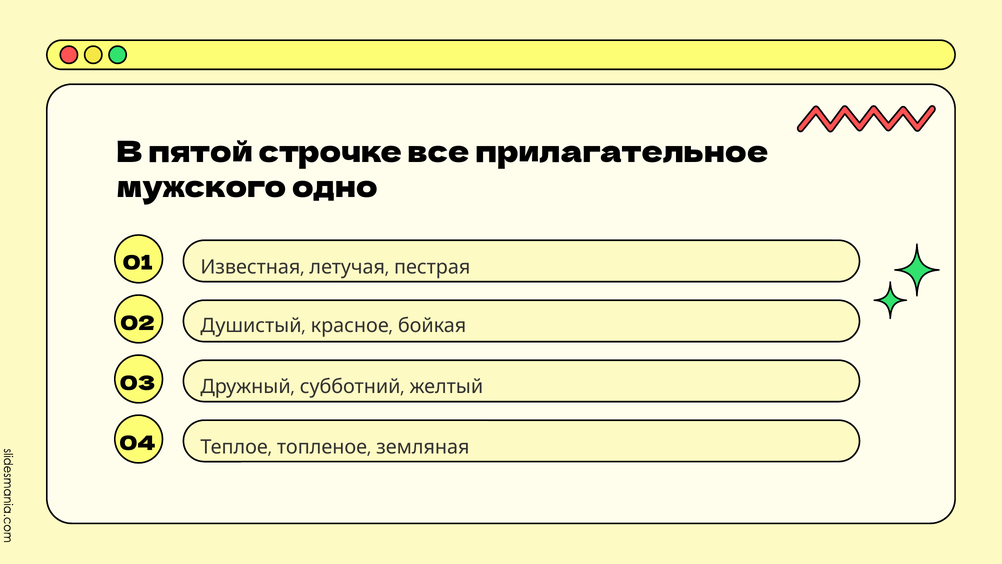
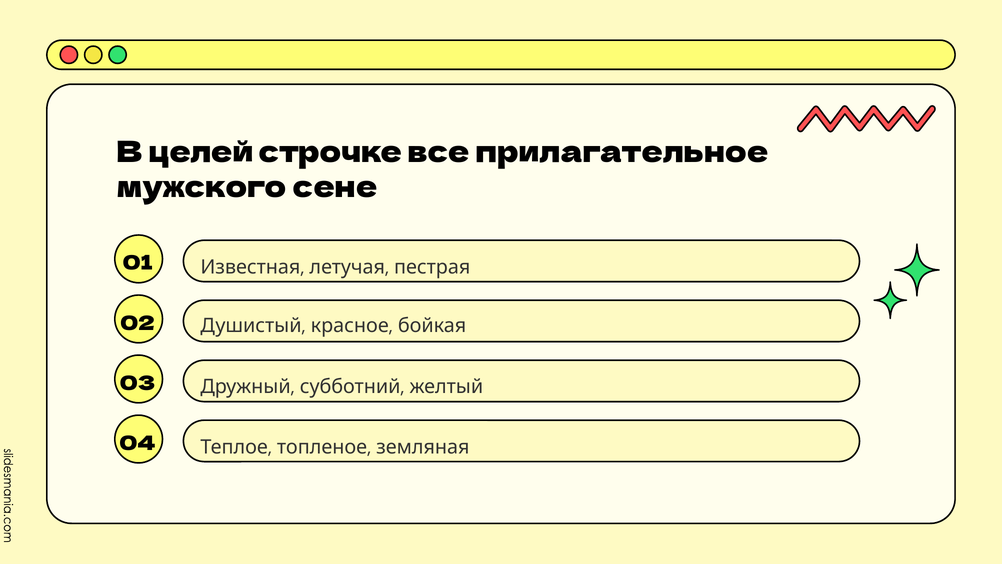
пятой: пятой -> целей
одно: одно -> сене
